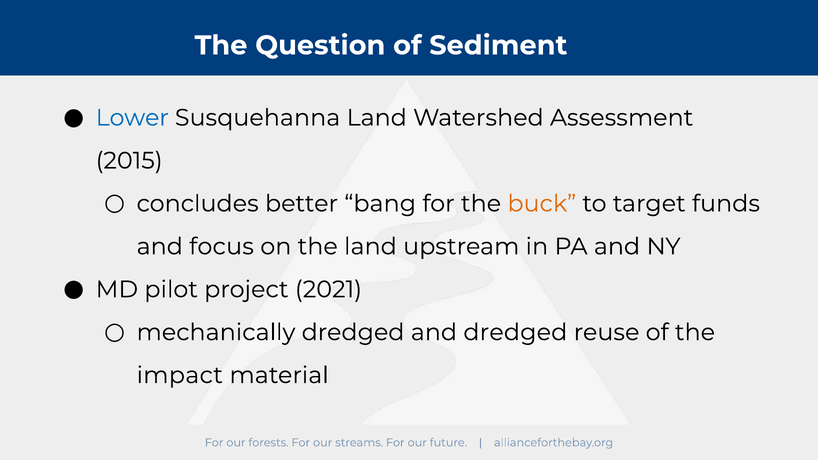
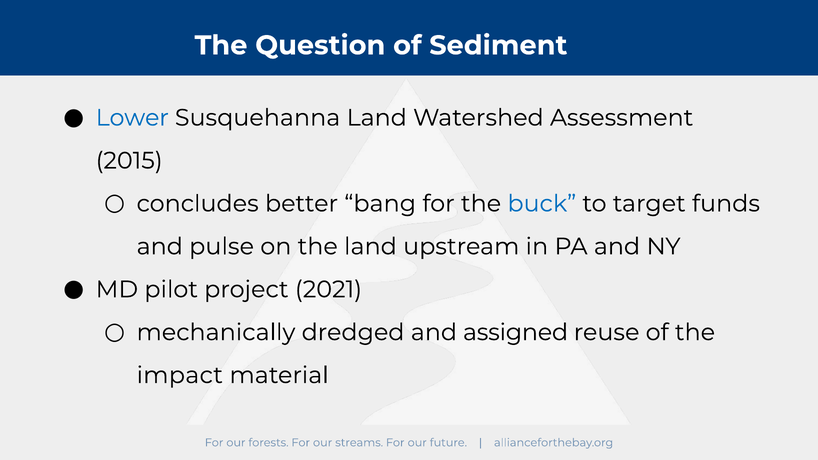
buck colour: orange -> blue
focus: focus -> pulse
and dredged: dredged -> assigned
